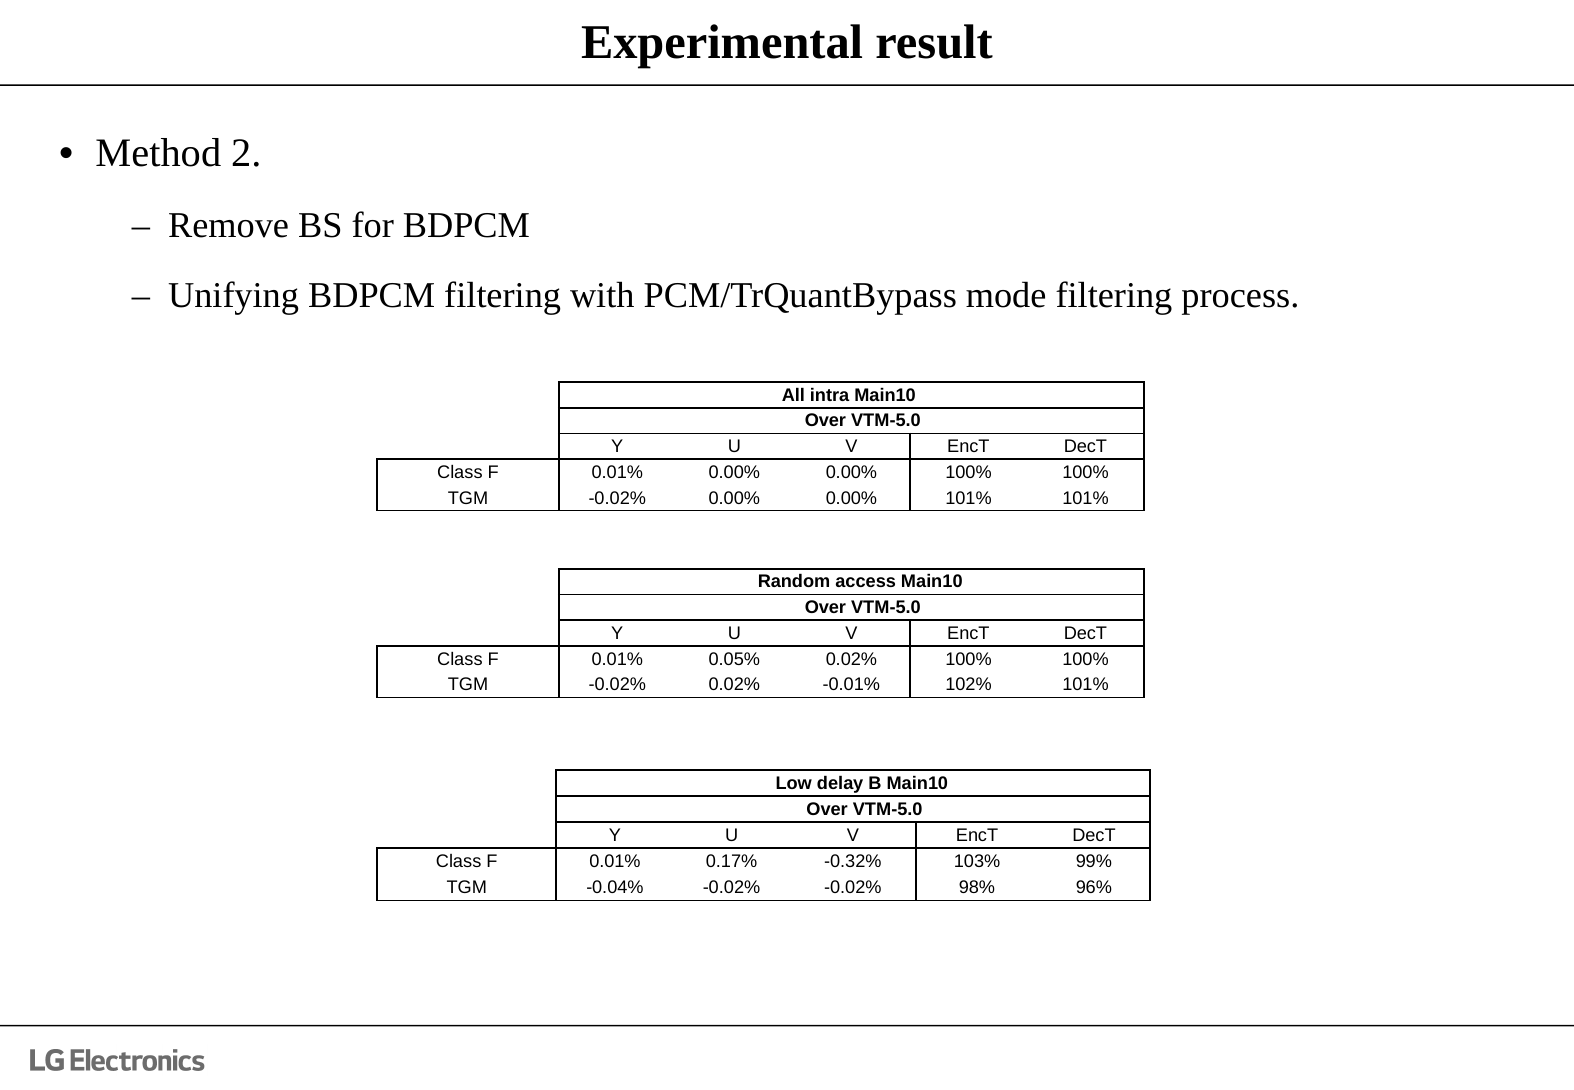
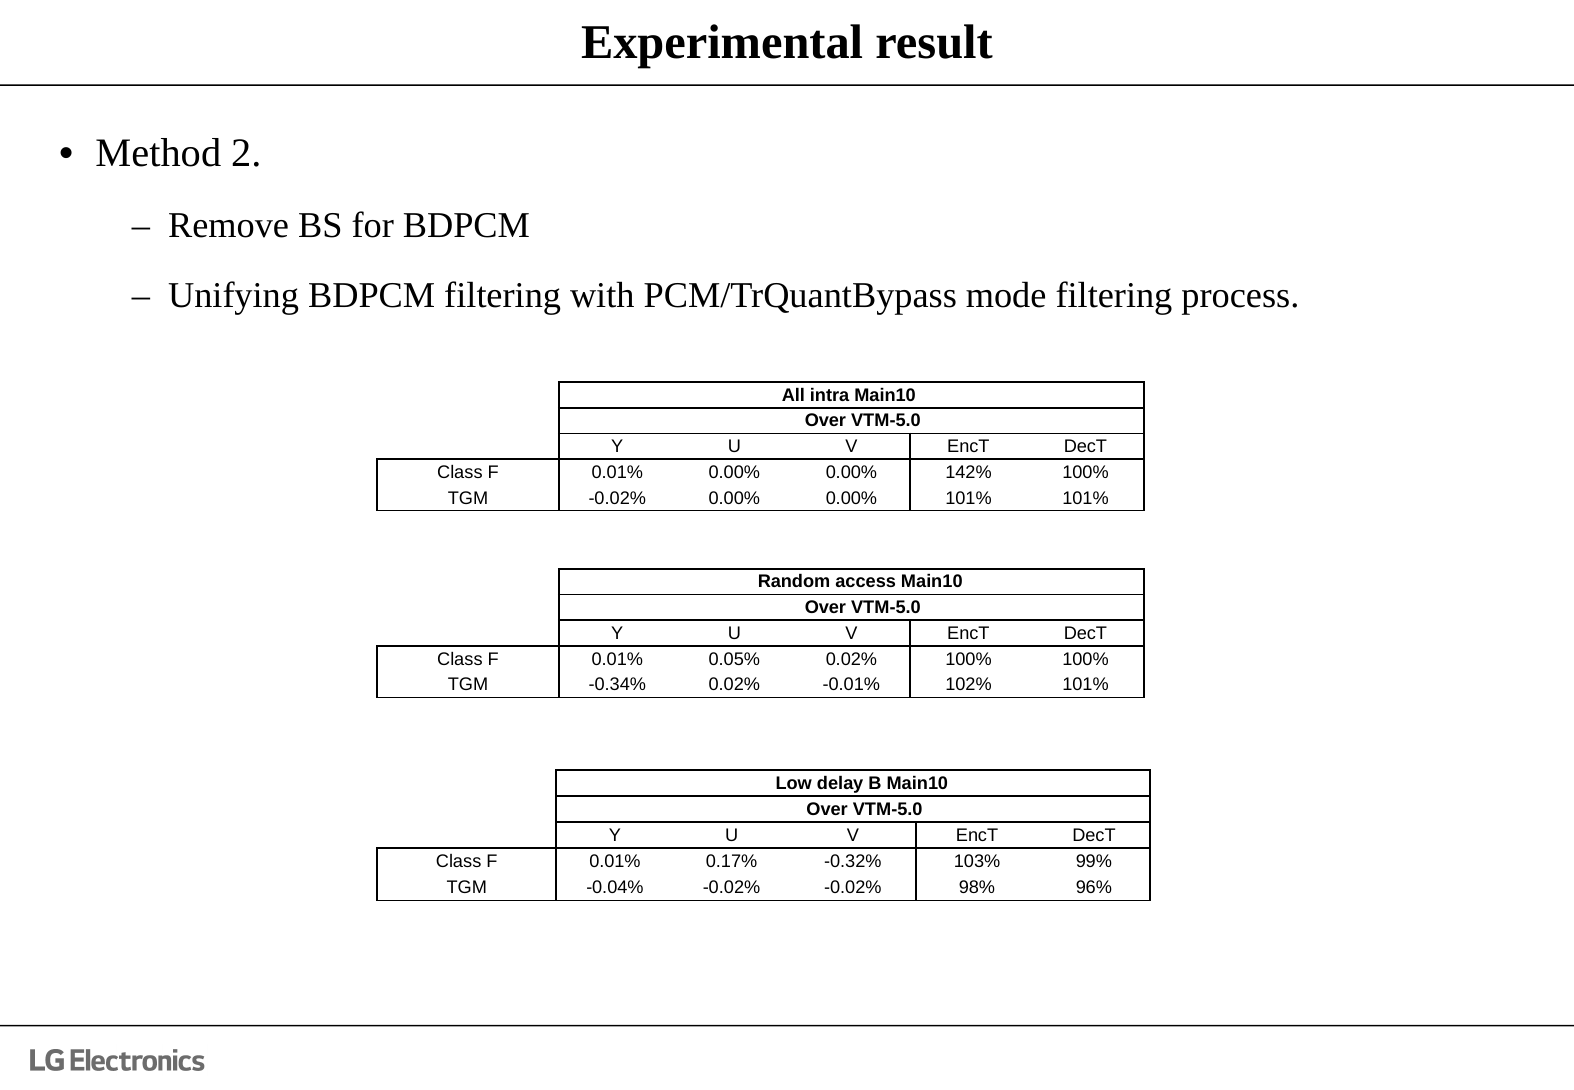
0.00% 100%: 100% -> 142%
-0.02% at (617, 685): -0.02% -> -0.34%
